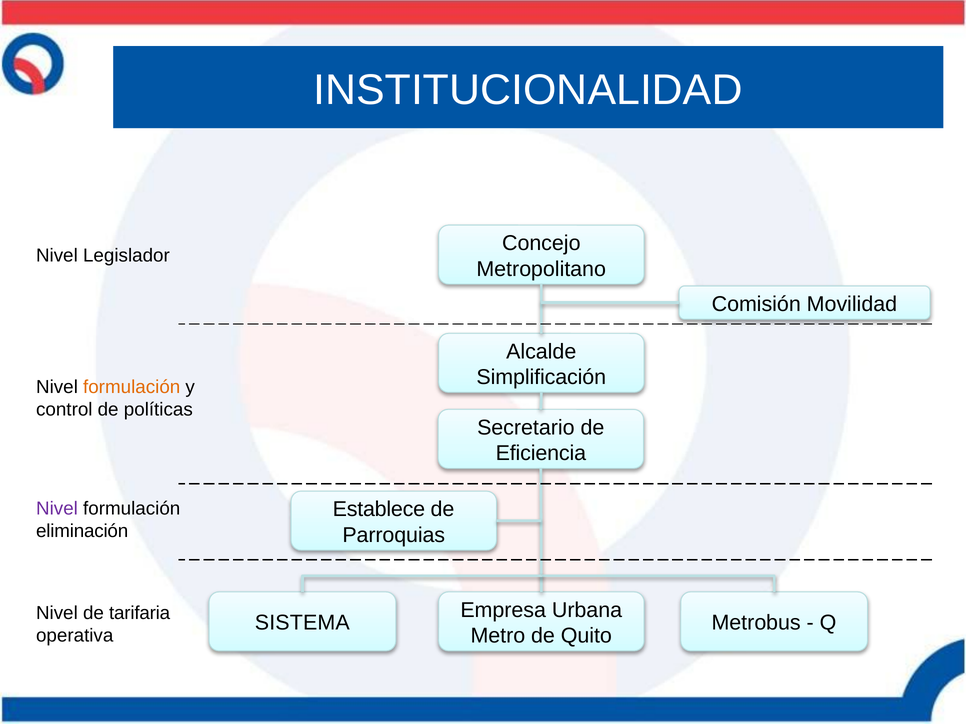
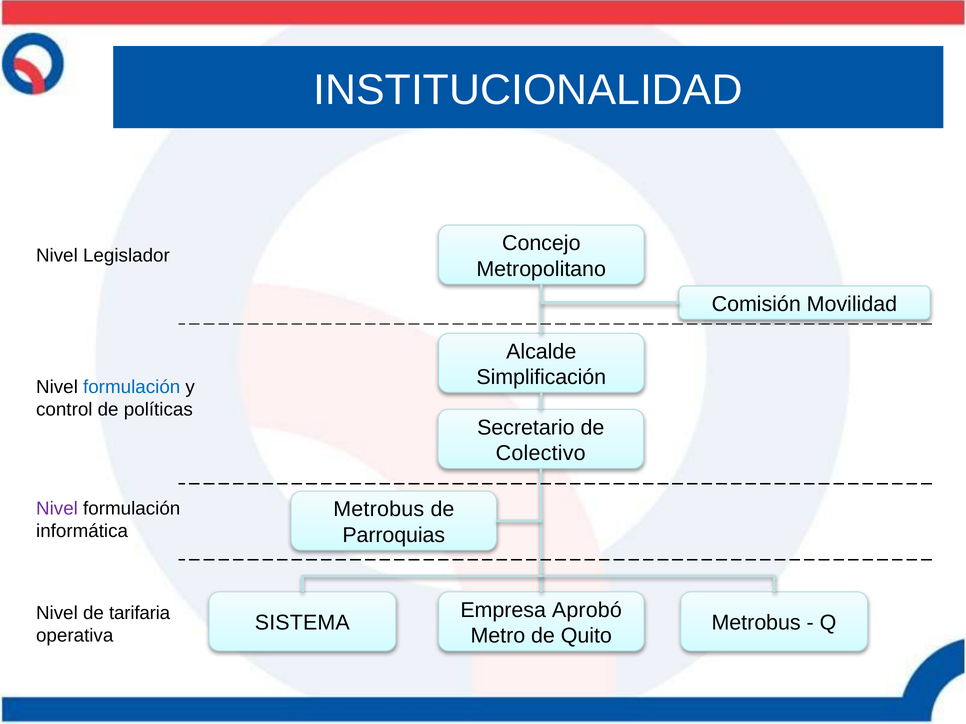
formulación at (132, 387) colour: orange -> blue
Eficiencia: Eficiencia -> Colectivo
Establece at (379, 510): Establece -> Metrobus
eliminación: eliminación -> informática
Urbana: Urbana -> Aprobó
